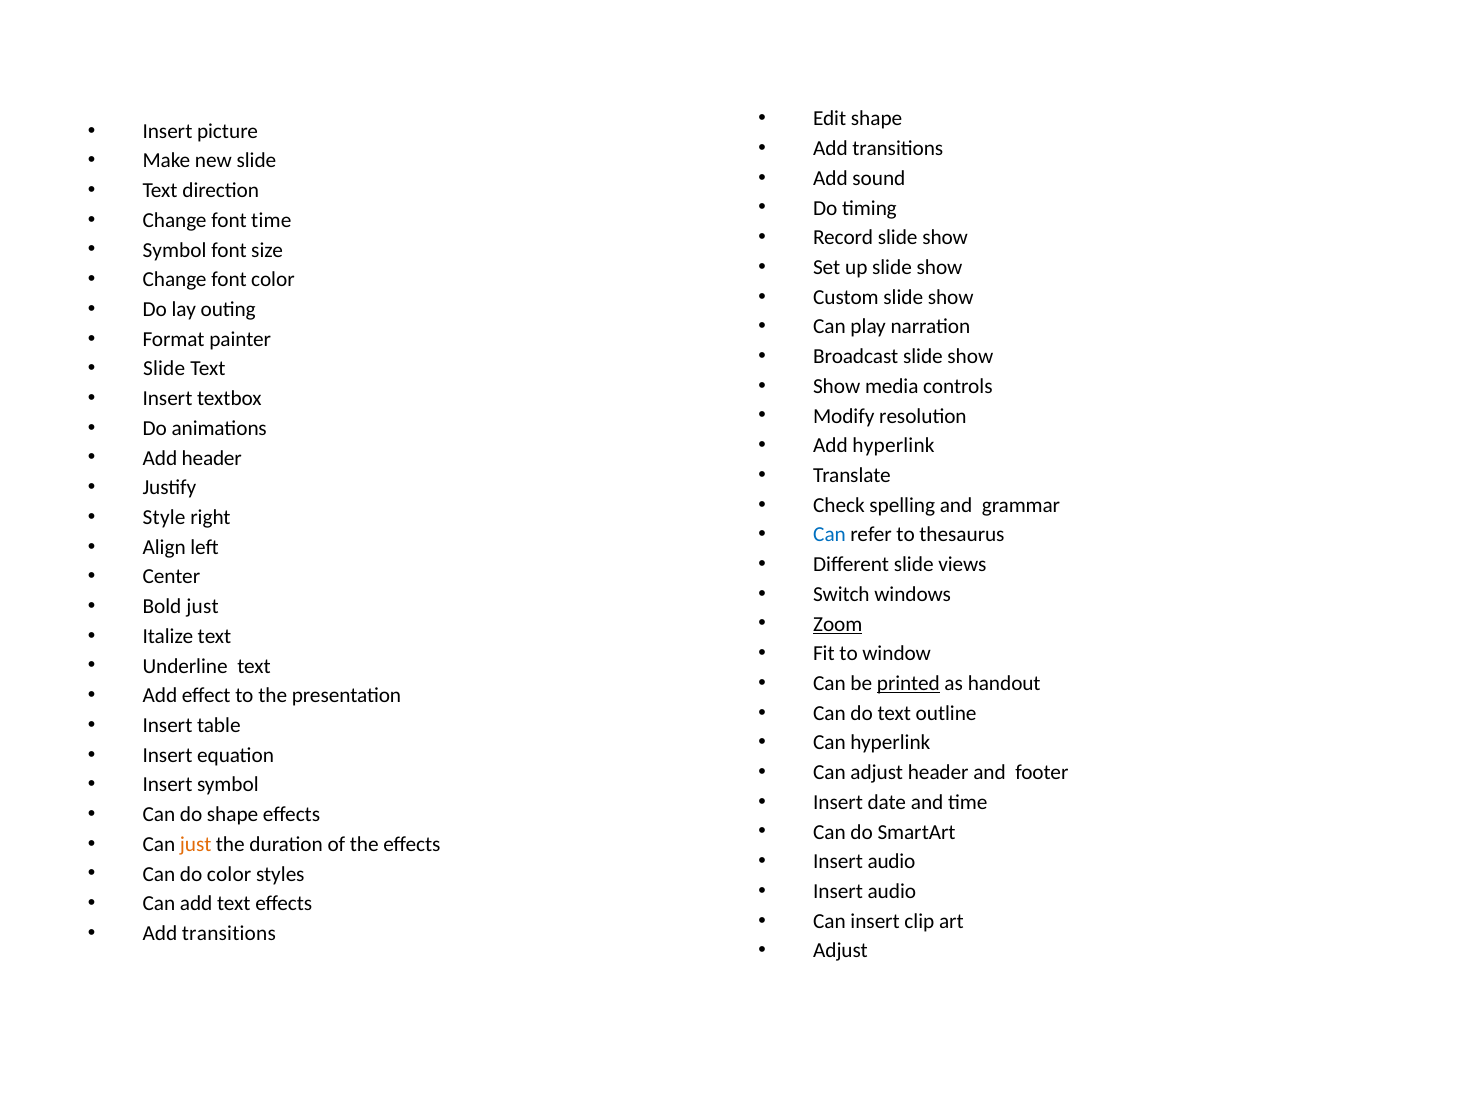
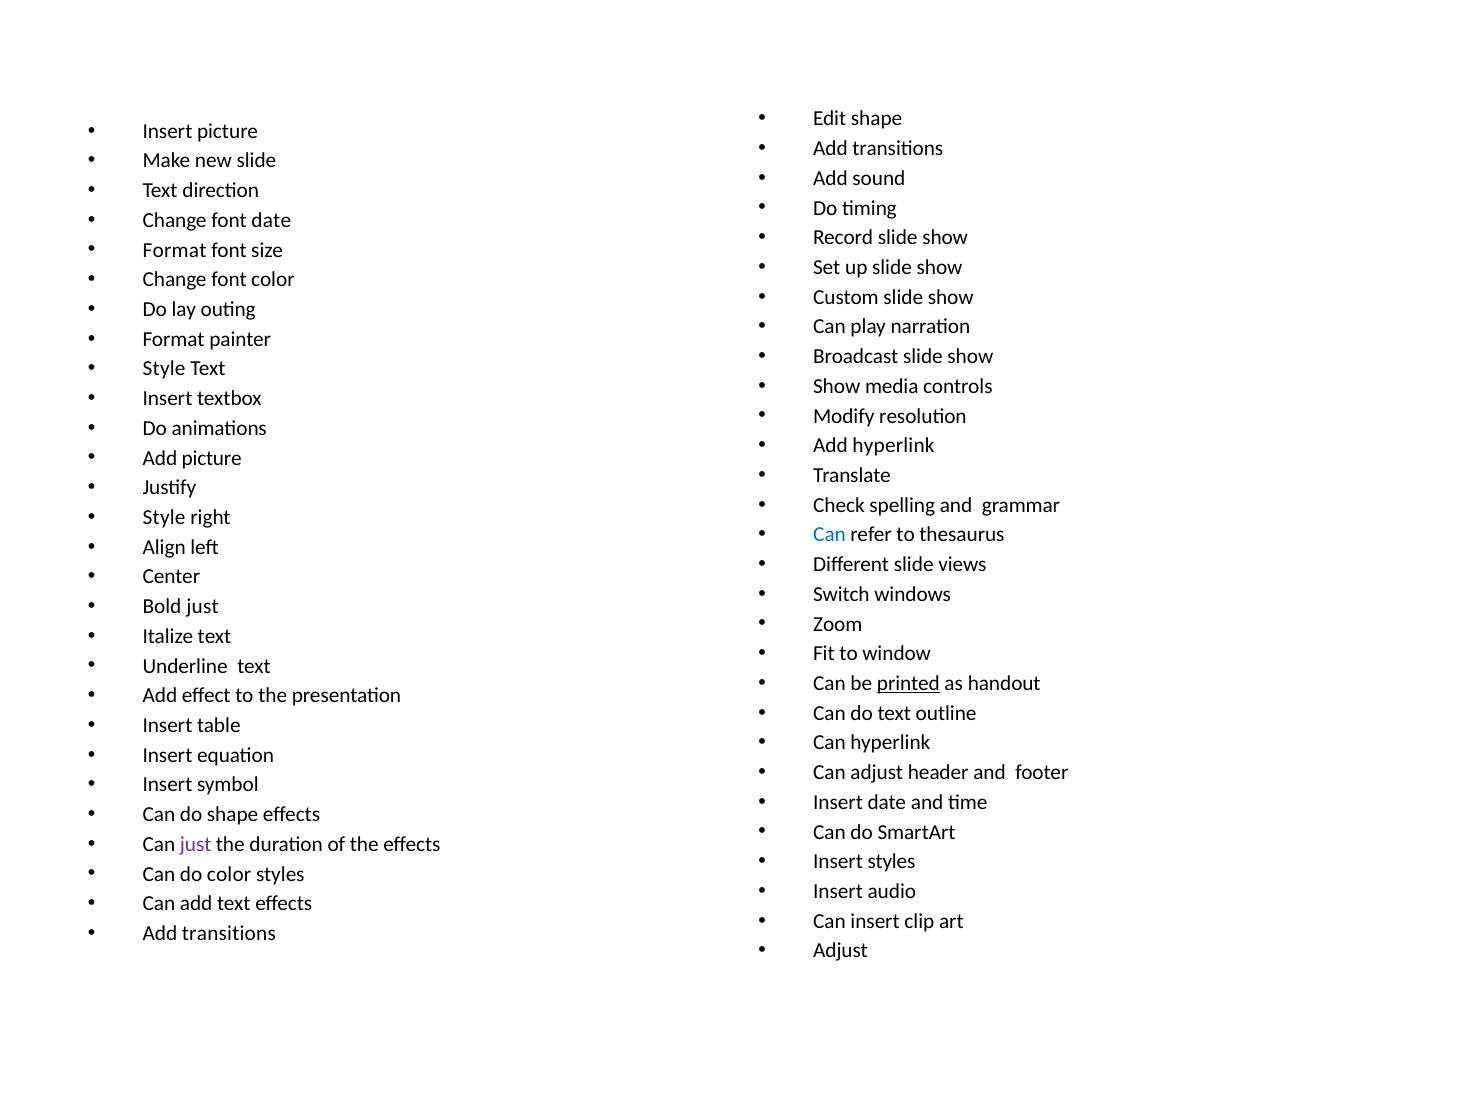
font time: time -> date
Symbol at (175, 250): Symbol -> Format
Slide at (164, 369): Slide -> Style
Add header: header -> picture
Zoom underline: present -> none
just at (196, 845) colour: orange -> purple
audio at (891, 862): audio -> styles
